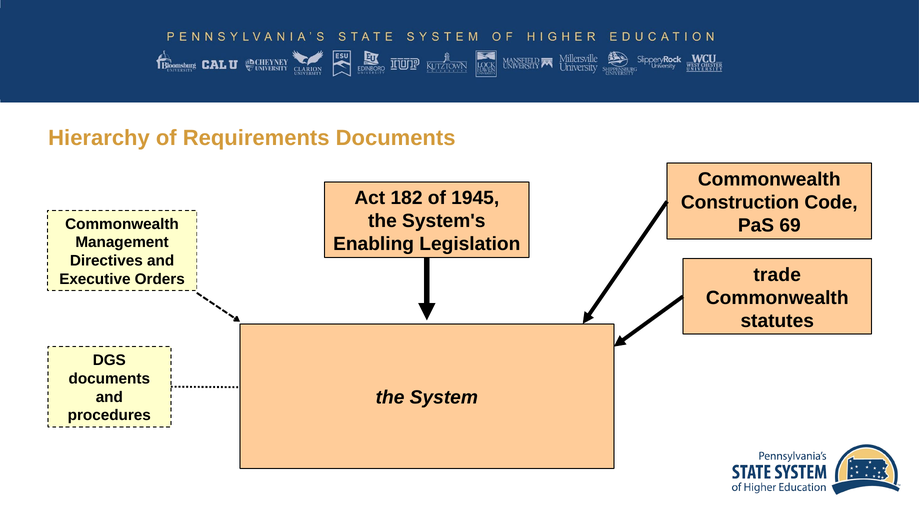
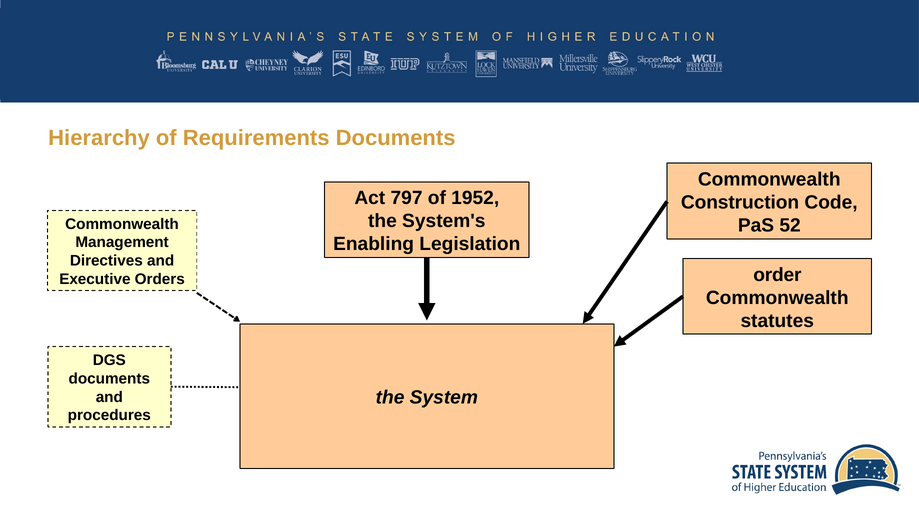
182: 182 -> 797
1945: 1945 -> 1952
69: 69 -> 52
trade: trade -> order
